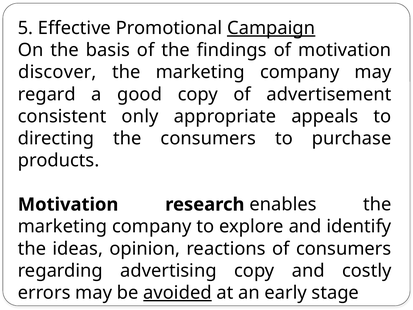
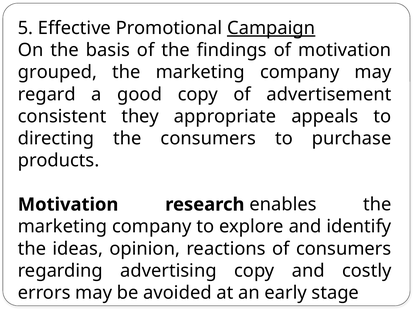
discover: discover -> grouped
only: only -> they
avoided underline: present -> none
